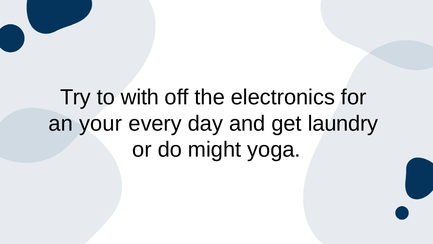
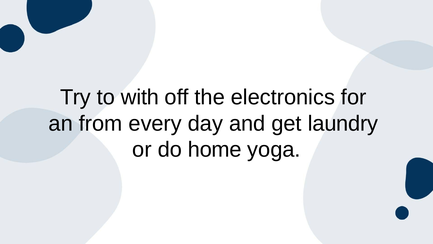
your: your -> from
might: might -> home
